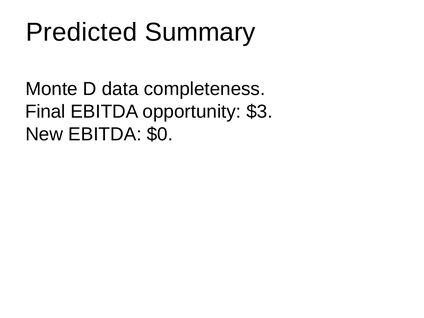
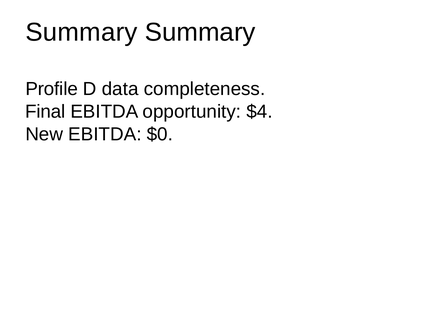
Predicted at (81, 32): Predicted -> Summary
Monte: Monte -> Profile
$3: $3 -> $4
